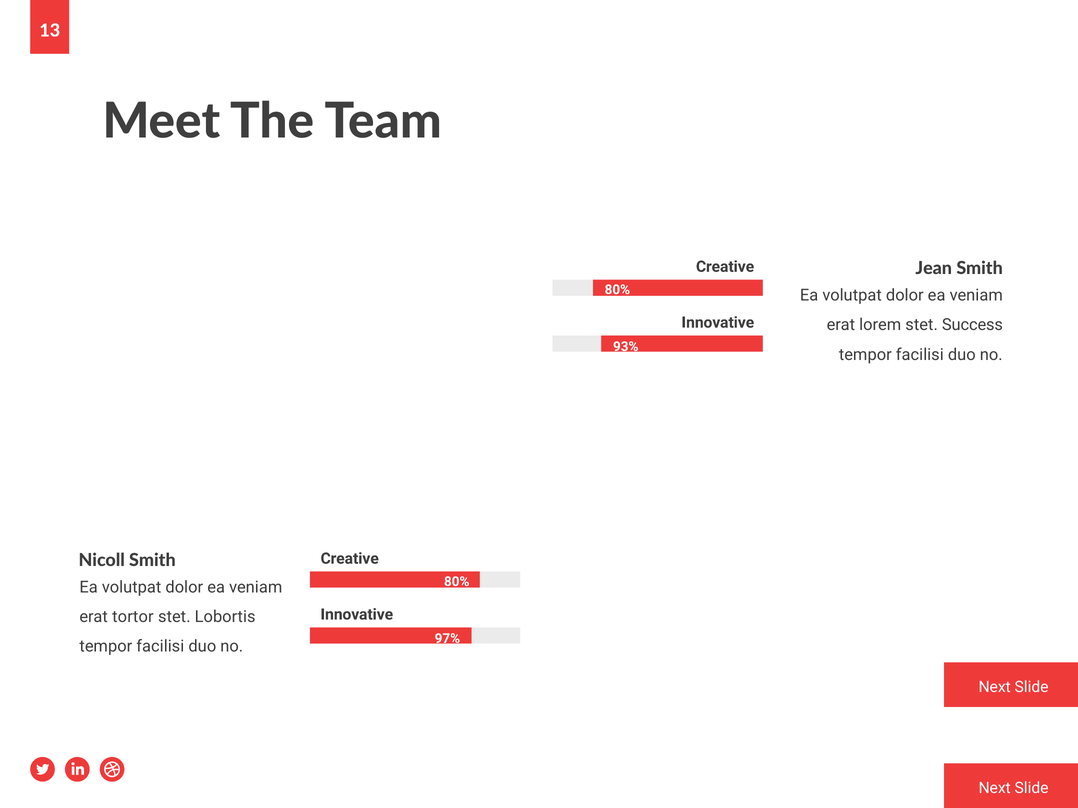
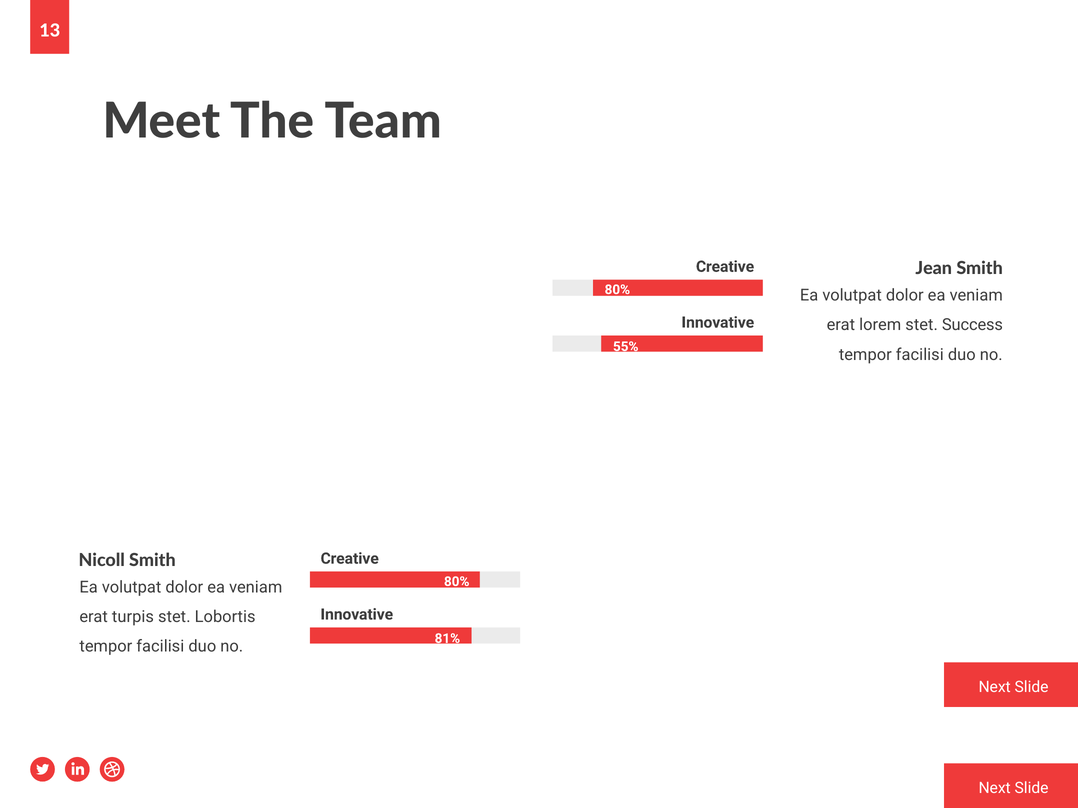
93%: 93% -> 55%
tortor: tortor -> turpis
97%: 97% -> 81%
